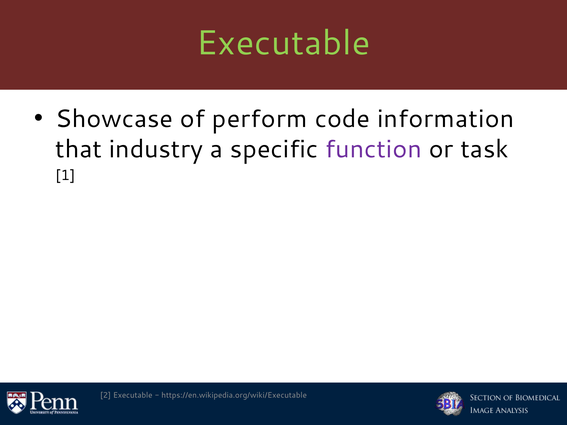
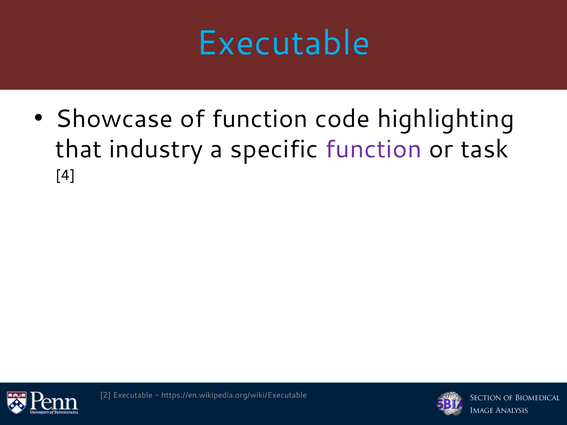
Executable at (283, 43) colour: light green -> light blue
of perform: perform -> function
information: information -> highlighting
1: 1 -> 4
